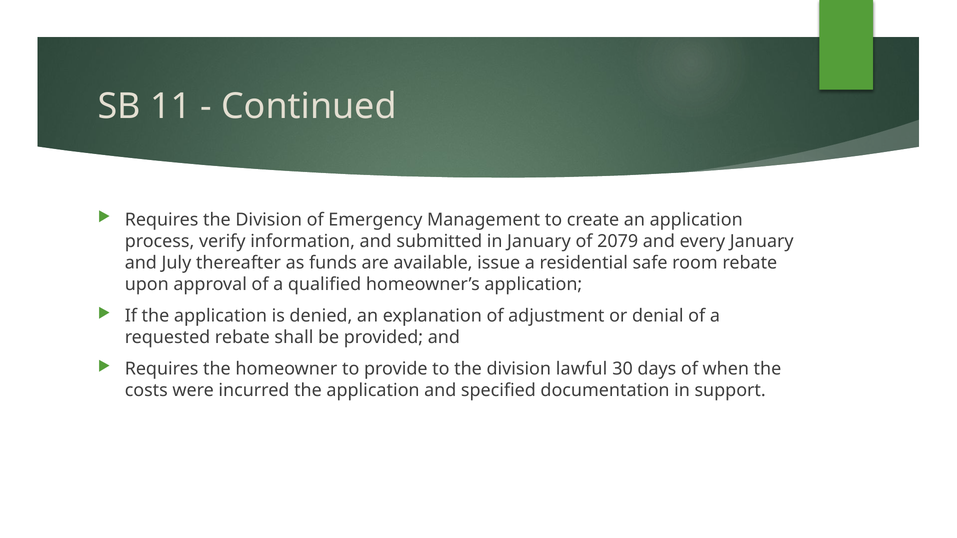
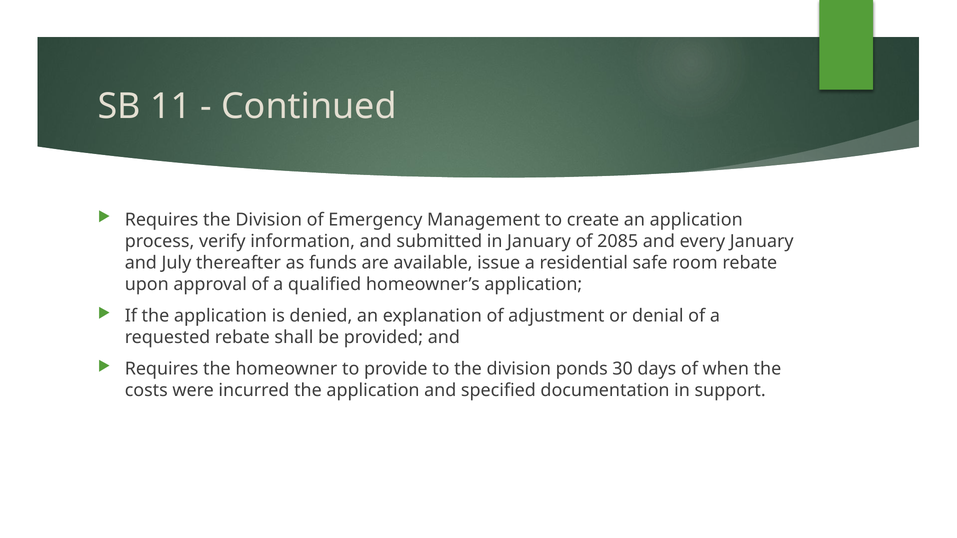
2079: 2079 -> 2085
lawful: lawful -> ponds
